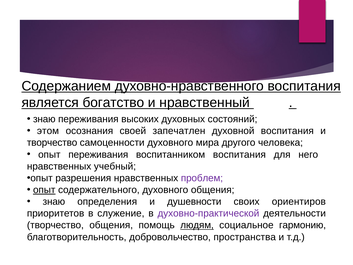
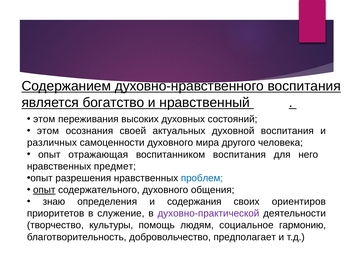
знаю at (44, 119): знаю -> этом
запечатлен: запечатлен -> актуальных
творчество at (52, 143): творчество -> различных
опыт переживания: переживания -> отражающая
учебный: учебный -> предмет
проблем colour: purple -> blue
душевности: душевности -> содержания
творчество общения: общения -> культуры
людям underline: present -> none
пространства: пространства -> предполагает
